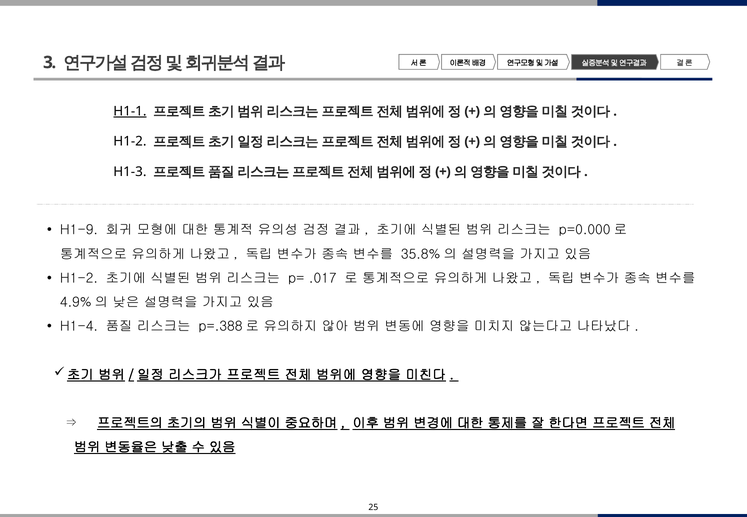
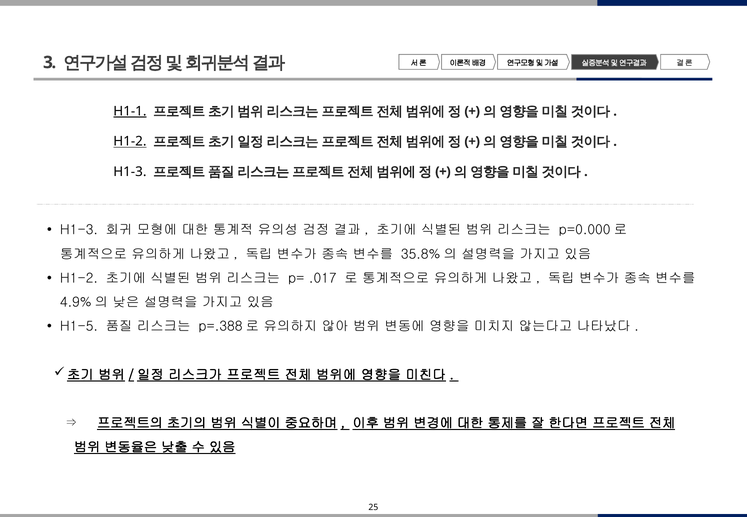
H1-2 at (130, 141) underline: none -> present
H1-9 at (79, 230): H1-9 -> H1-3
H1-4: H1-4 -> H1-5
